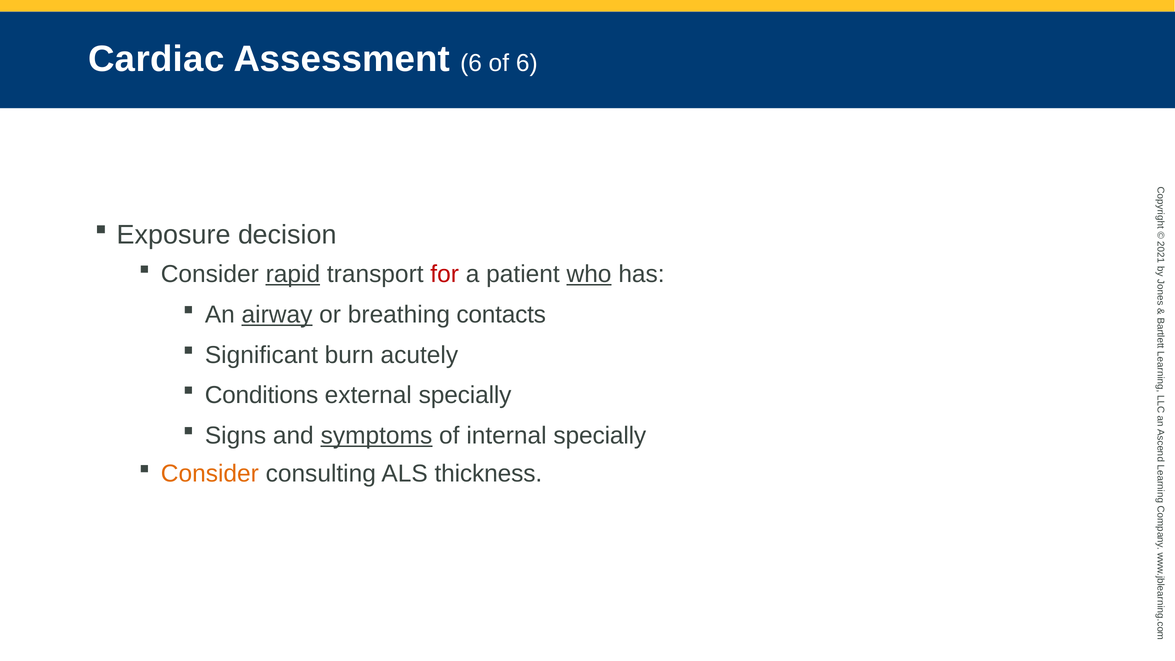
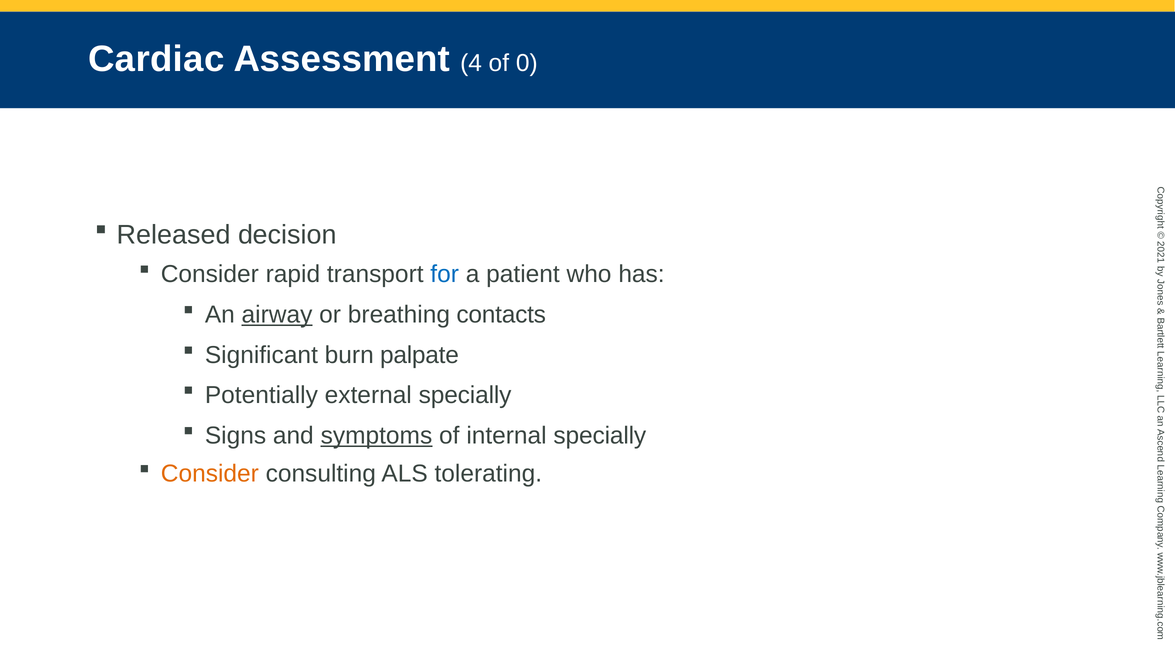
Assessment 6: 6 -> 4
of 6: 6 -> 0
Exposure: Exposure -> Released
rapid underline: present -> none
for colour: red -> blue
who underline: present -> none
acutely: acutely -> palpate
Conditions: Conditions -> Potentially
thickness: thickness -> tolerating
